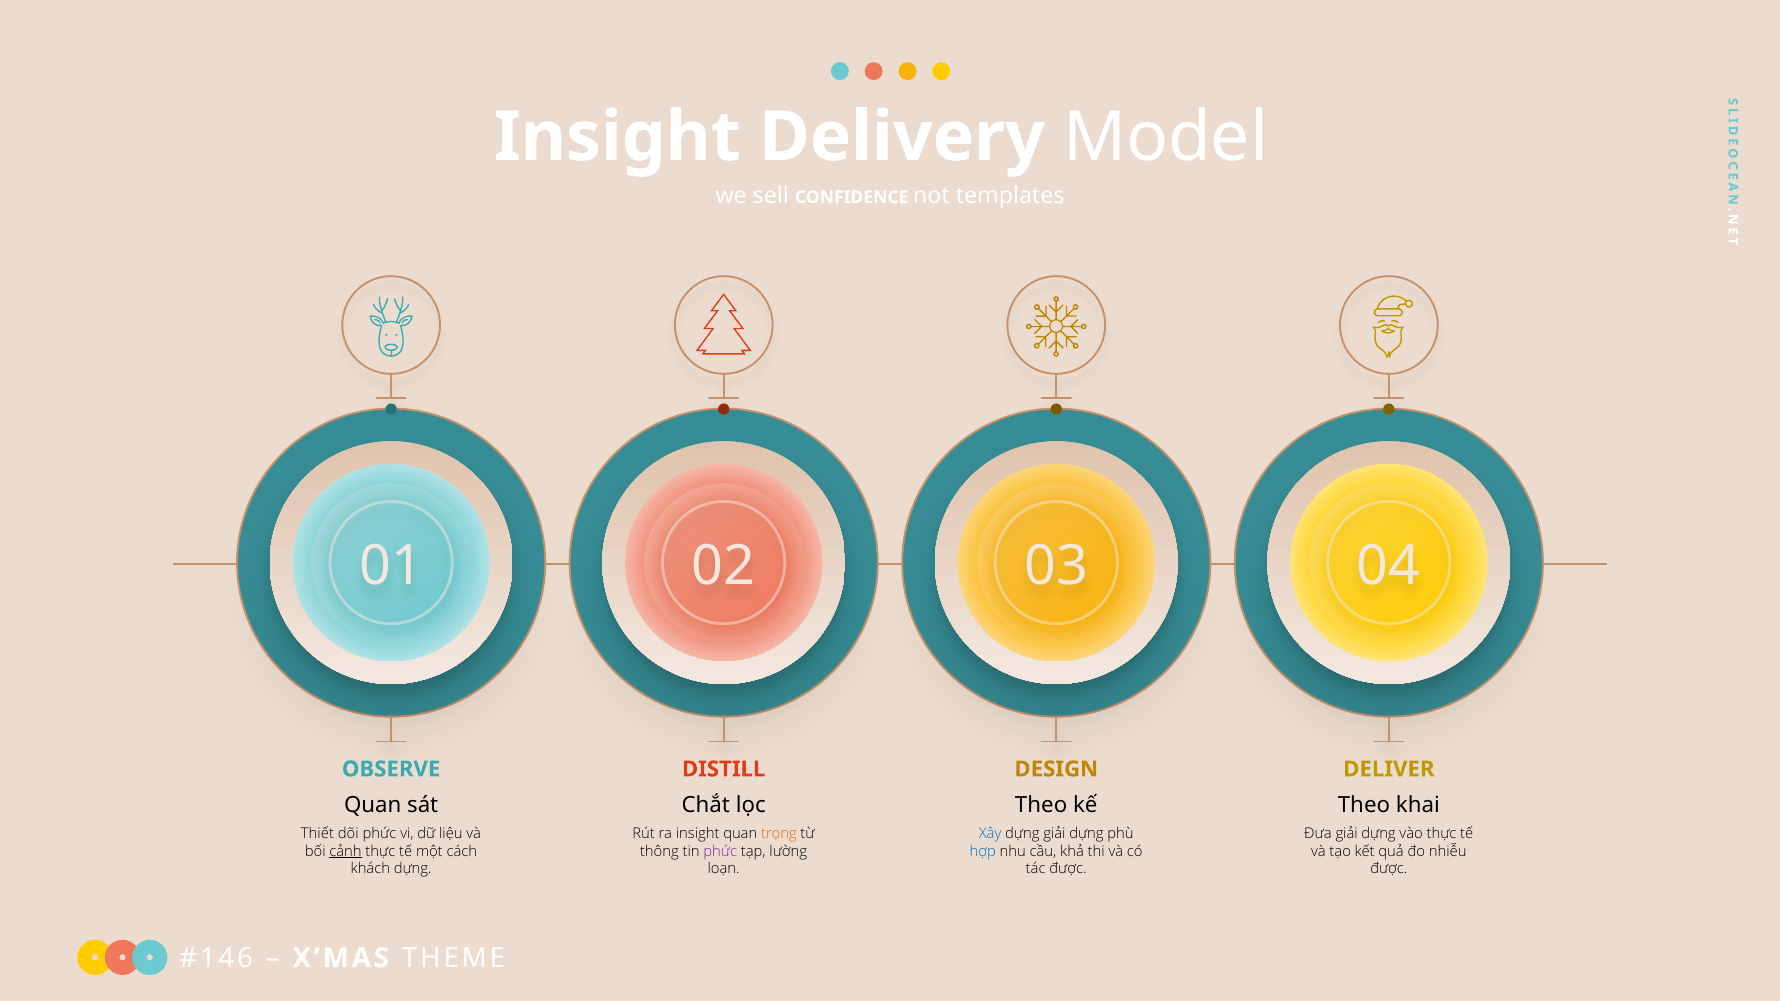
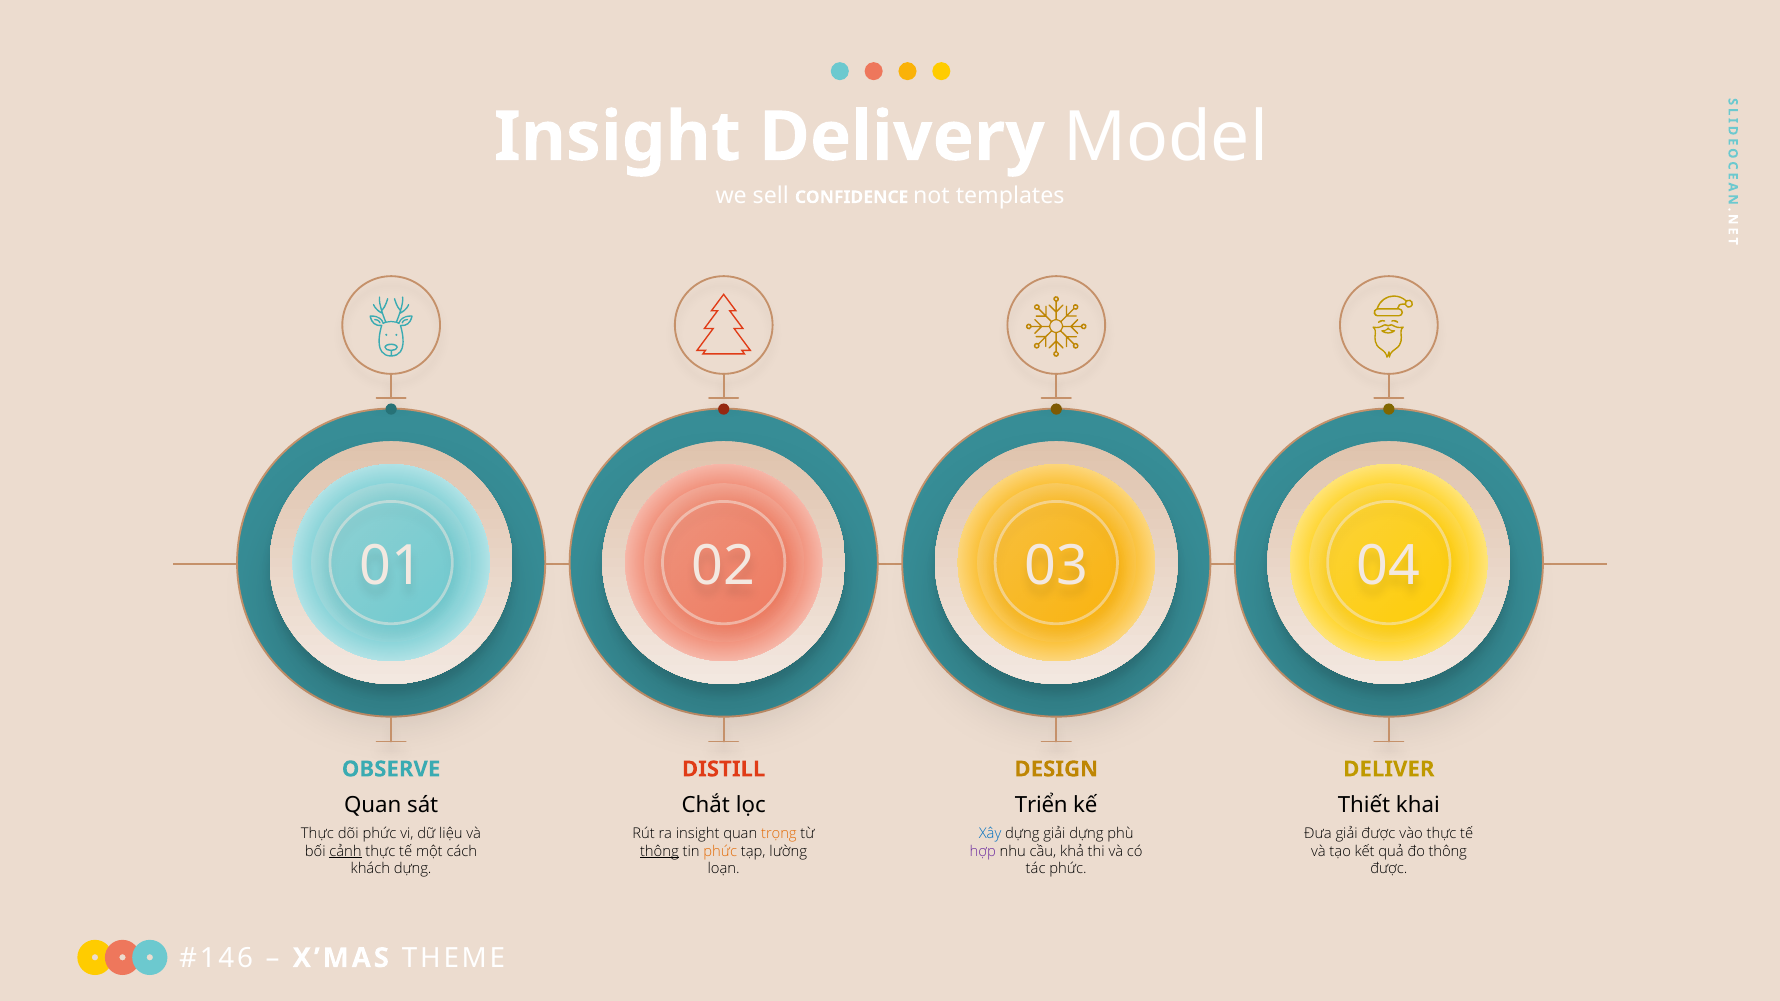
Theo at (1041, 805): Theo -> Triển
Theo at (1364, 805): Theo -> Thiết
Thiết at (317, 834): Thiết -> Thực
Đưa giải dựng: dựng -> được
thông at (659, 852) underline: none -> present
phức at (720, 852) colour: purple -> orange
hợp colour: blue -> purple
đo nhiễu: nhiễu -> thông
tác được: được -> phức
